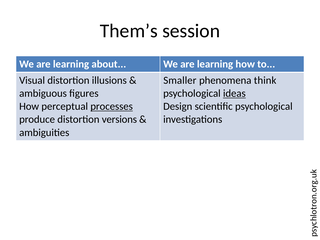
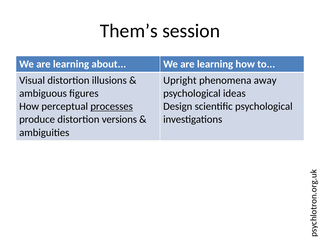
Smaller: Smaller -> Upright
think: think -> away
ideas underline: present -> none
